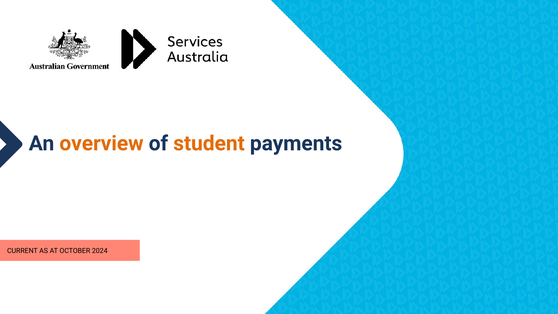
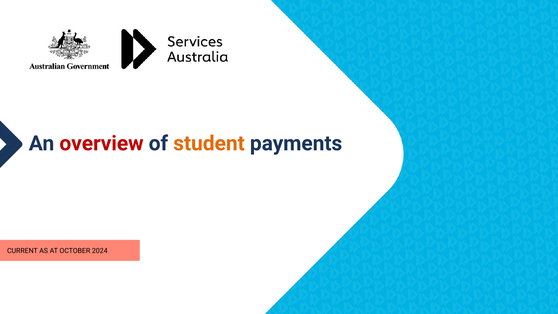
overview colour: orange -> red
